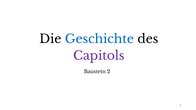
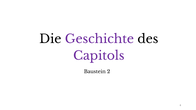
Geschichte colour: blue -> purple
